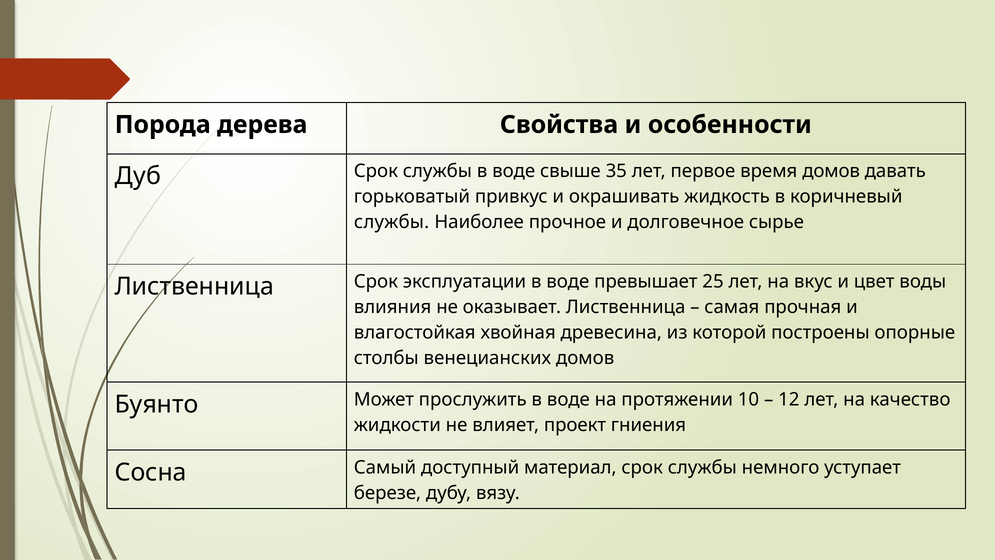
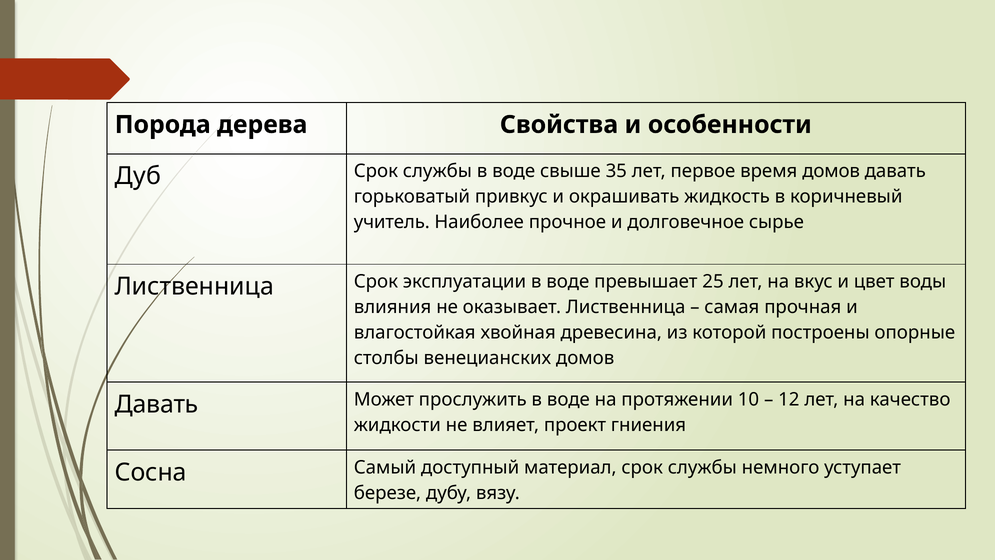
службы at (392, 222): службы -> учитель
Буянто at (157, 404): Буянто -> Давать
